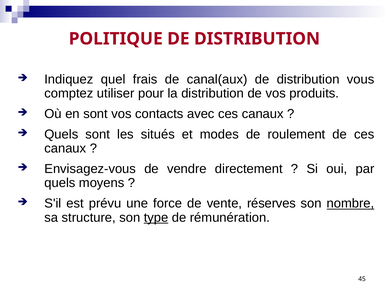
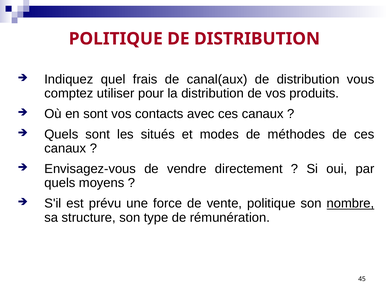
roulement: roulement -> méthodes
vente réserves: réserves -> politique
type underline: present -> none
